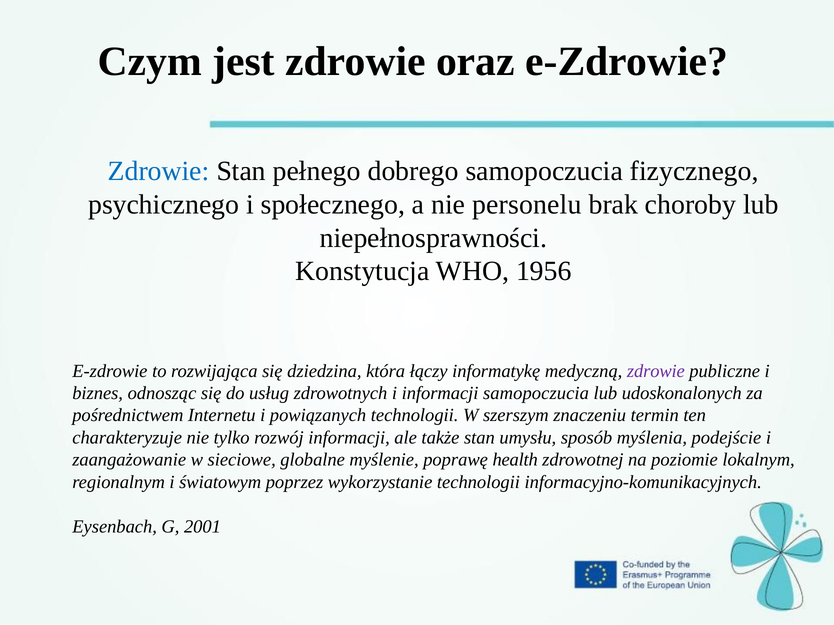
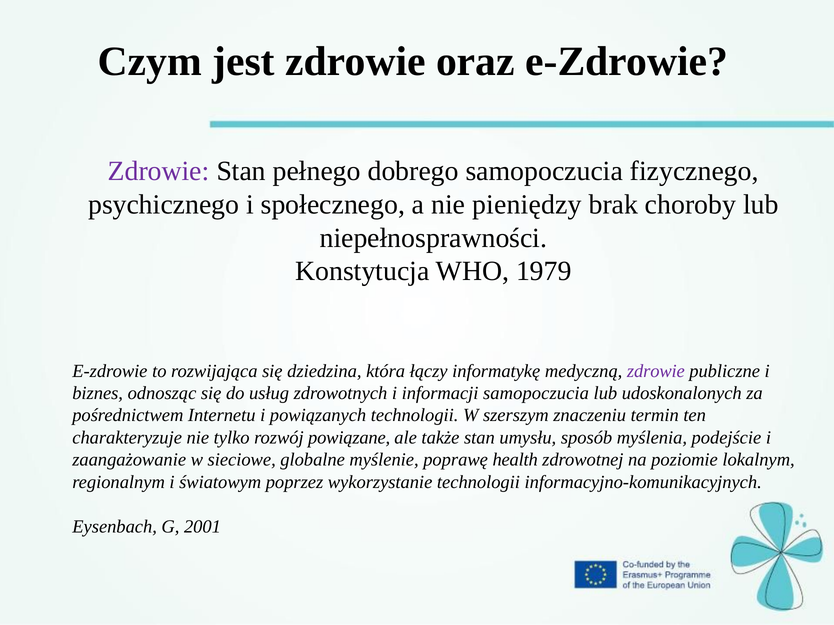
Zdrowie at (159, 171) colour: blue -> purple
personelu: personelu -> pieniędzy
1956: 1956 -> 1979
rozwój informacji: informacji -> powiązane
